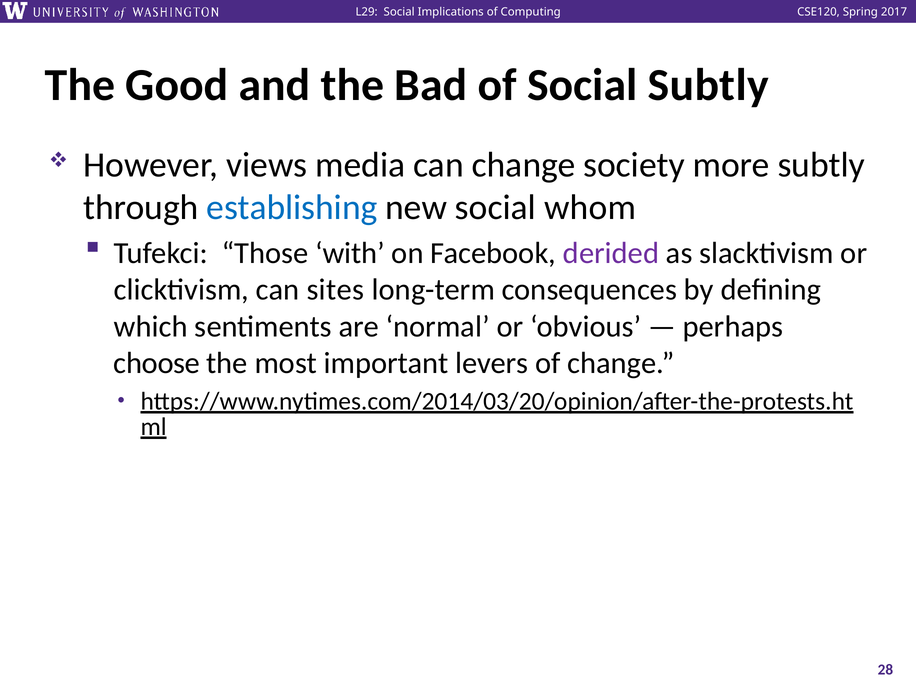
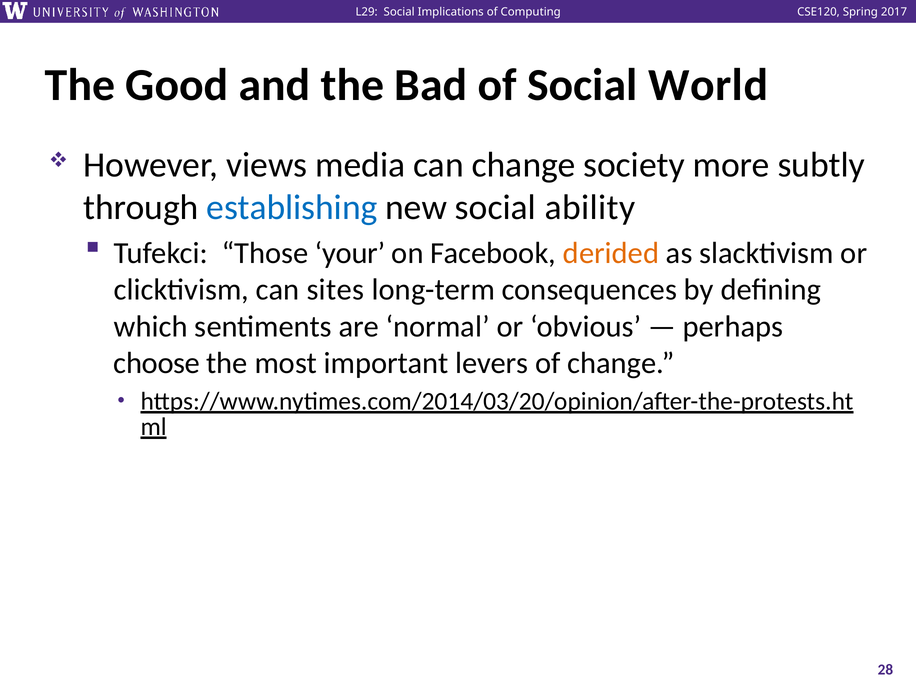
Social Subtly: Subtly -> World
whom: whom -> ability
with: with -> your
derided colour: purple -> orange
